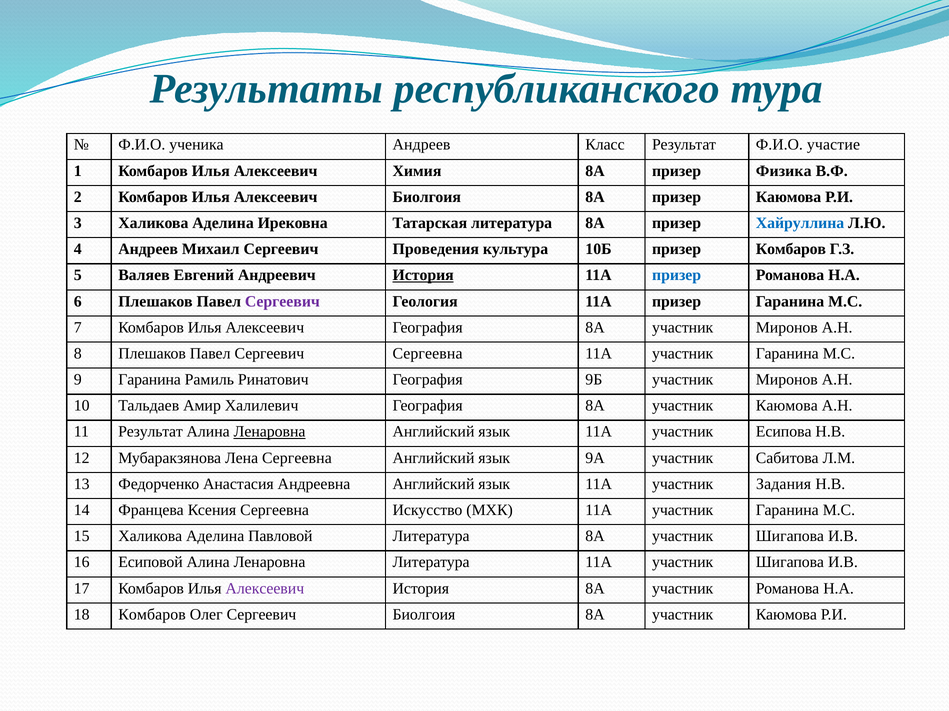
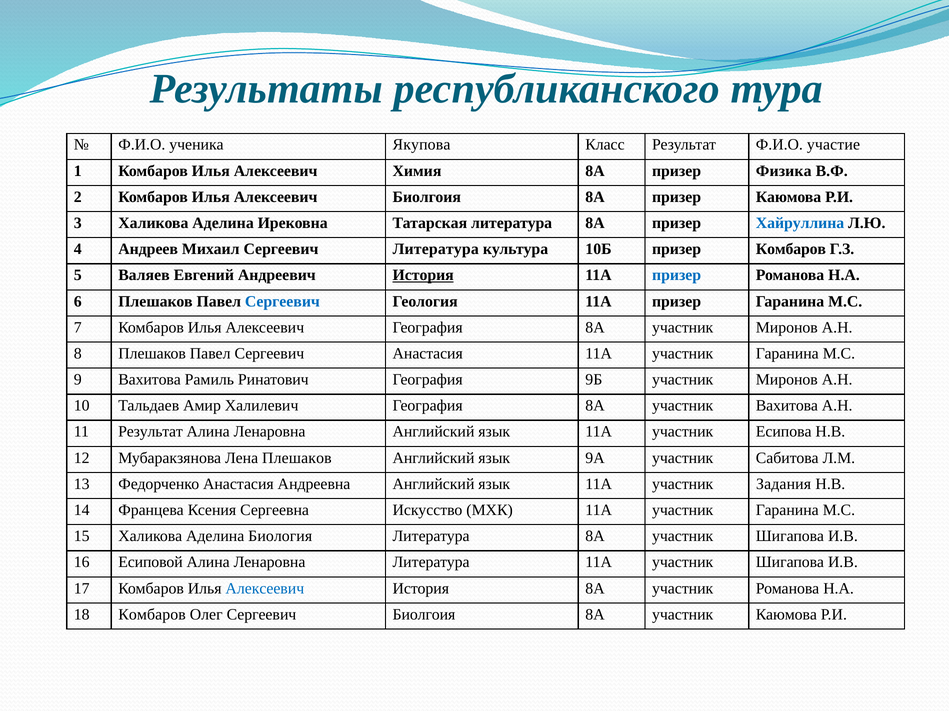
ученика Андреев: Андреев -> Якупова
Сергеевич Проведения: Проведения -> Литература
Сергеевич at (282, 302) colour: purple -> blue
Сергеевич Сергеевна: Сергеевна -> Анастасия
9 Гаранина: Гаранина -> Вахитова
География 8А участник Каюмова: Каюмова -> Вахитова
Ленаровна at (270, 432) underline: present -> none
Лена Сергеевна: Сергеевна -> Плешаков
Павловой: Павловой -> Биология
Алексеевич at (265, 589) colour: purple -> blue
